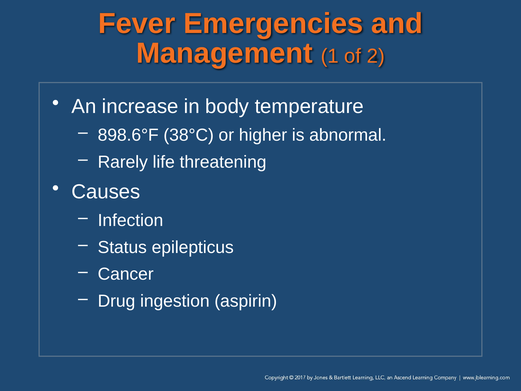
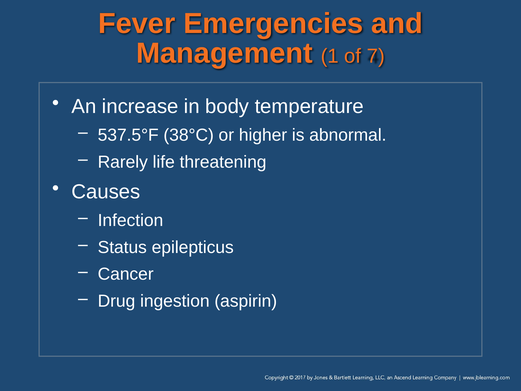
2: 2 -> 7
898.6°F: 898.6°F -> 537.5°F
